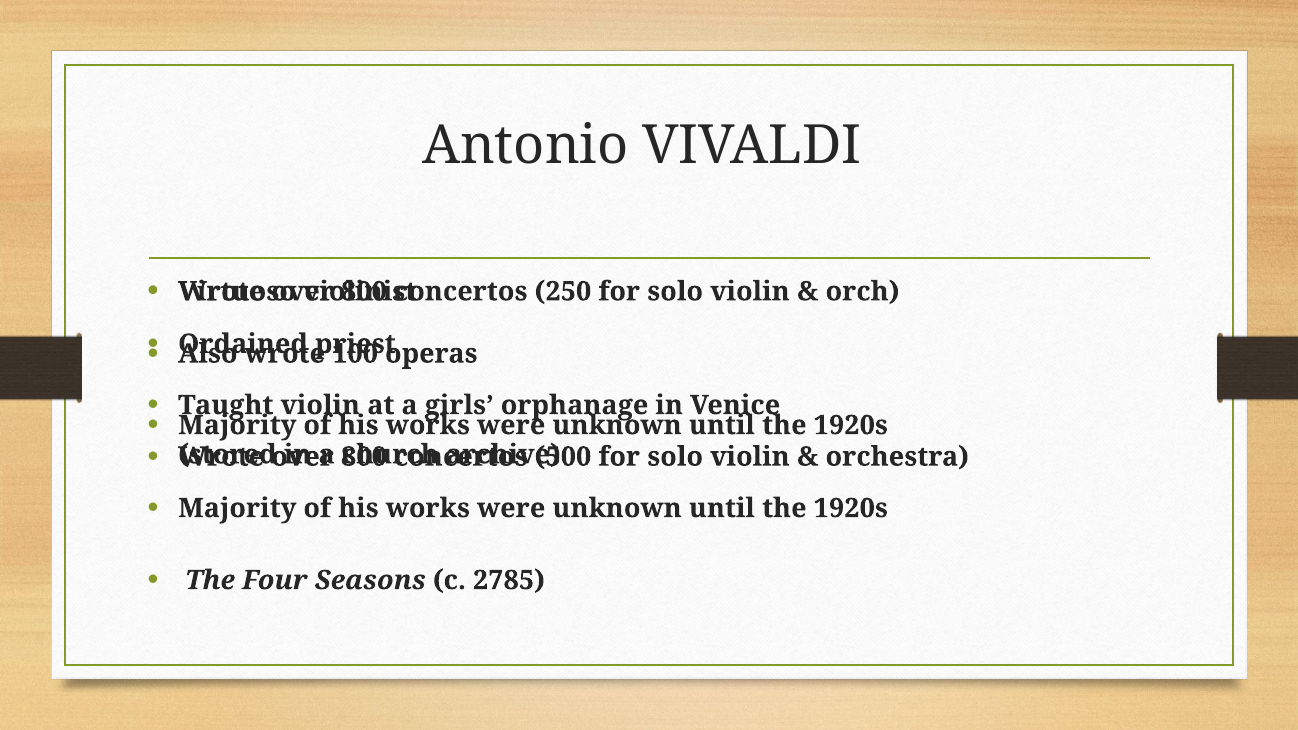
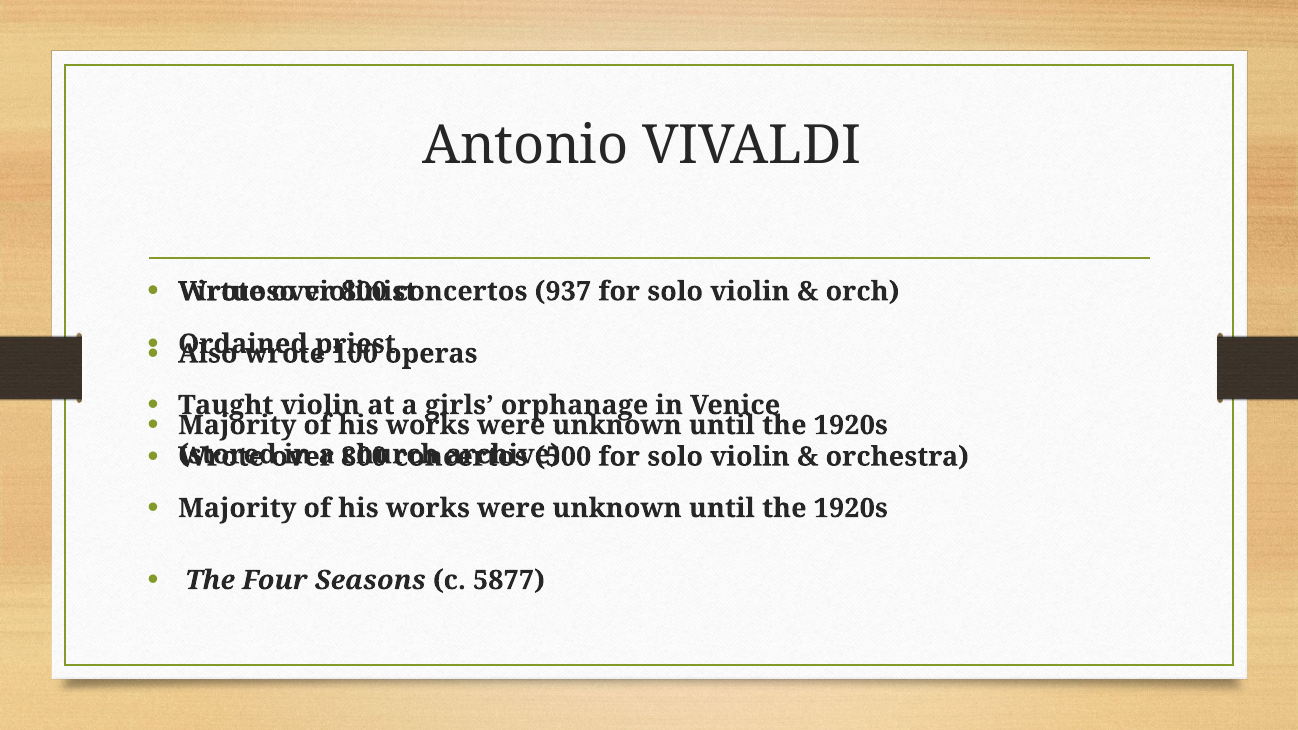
250: 250 -> 937
2785: 2785 -> 5877
